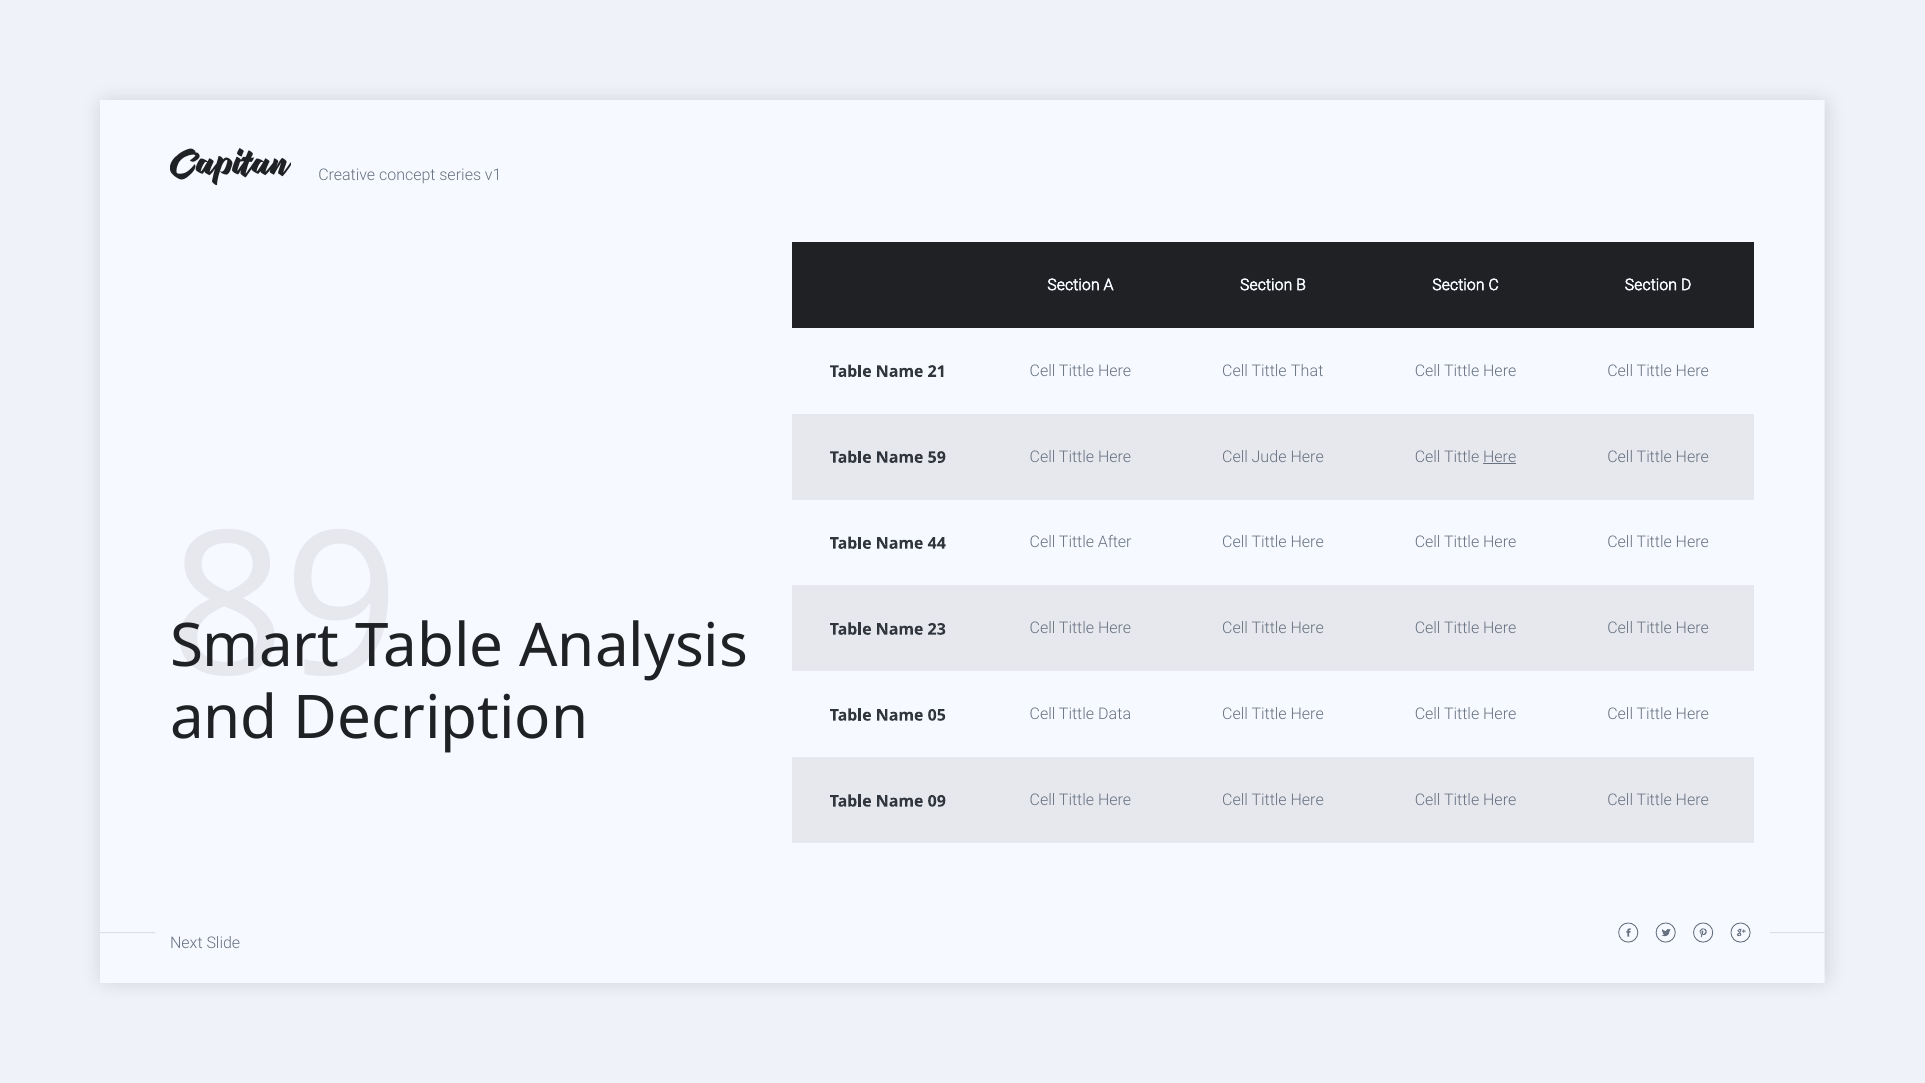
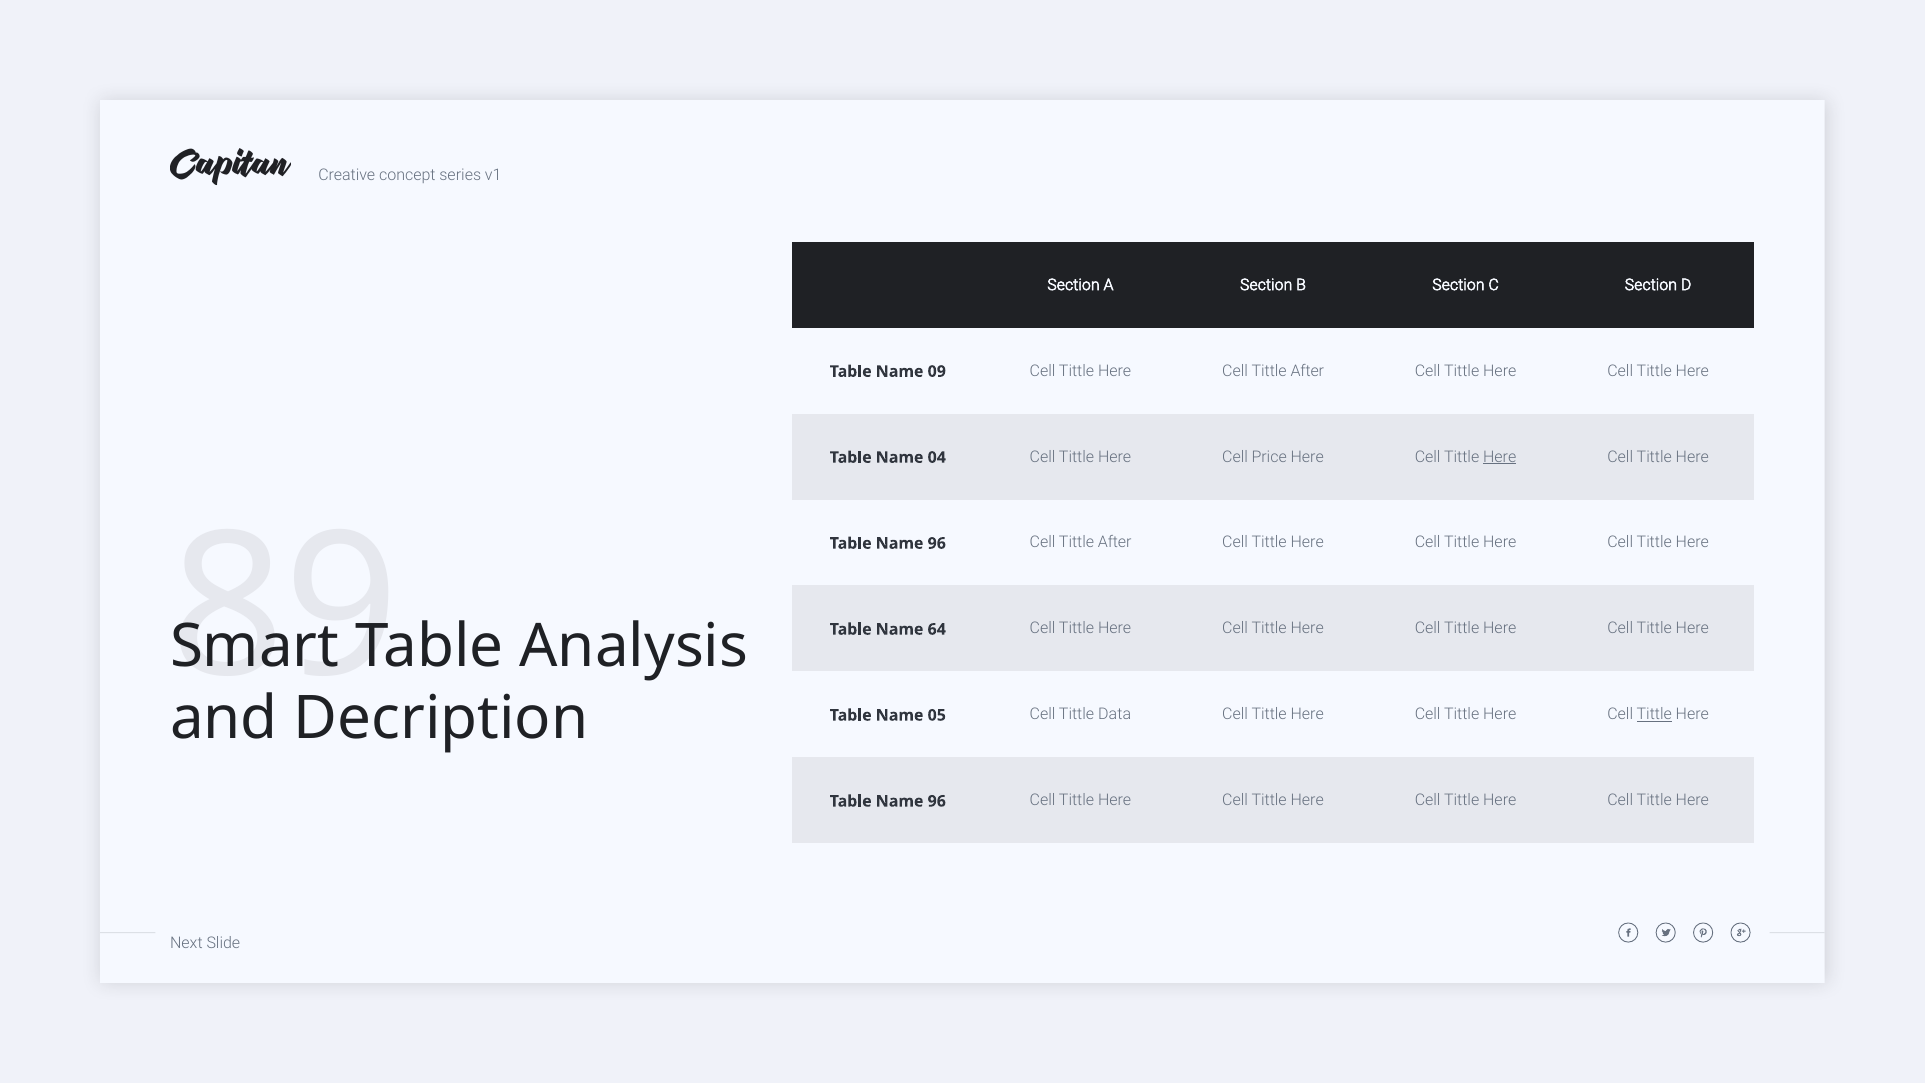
21: 21 -> 09
Here Cell Tittle That: That -> After
59: 59 -> 04
Jude: Jude -> Price
44 at (937, 543): 44 -> 96
23: 23 -> 64
Tittle at (1654, 714) underline: none -> present
09 at (937, 801): 09 -> 96
